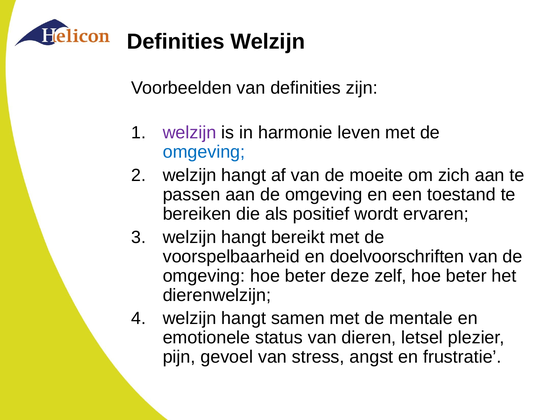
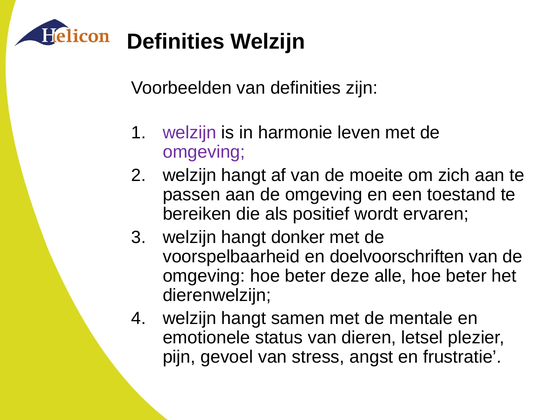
omgeving at (204, 152) colour: blue -> purple
bereikt: bereikt -> donker
zelf: zelf -> alle
